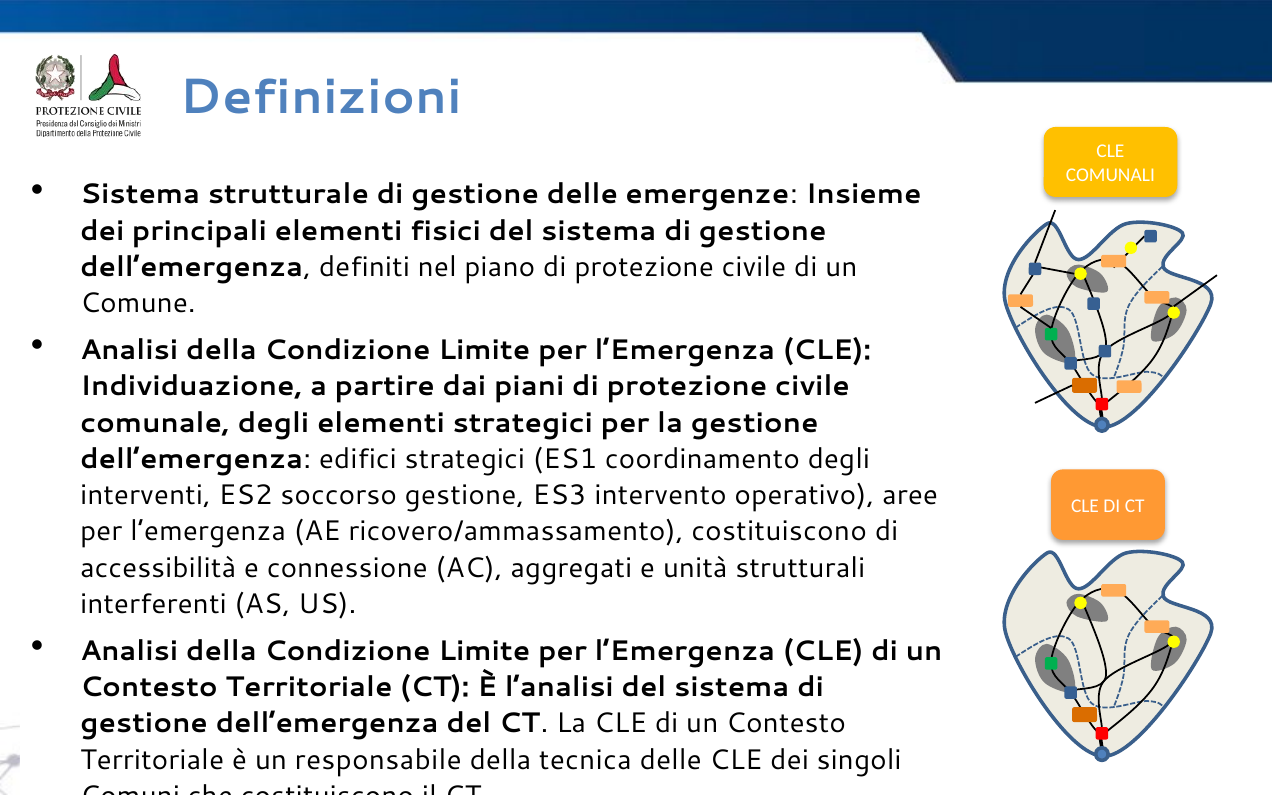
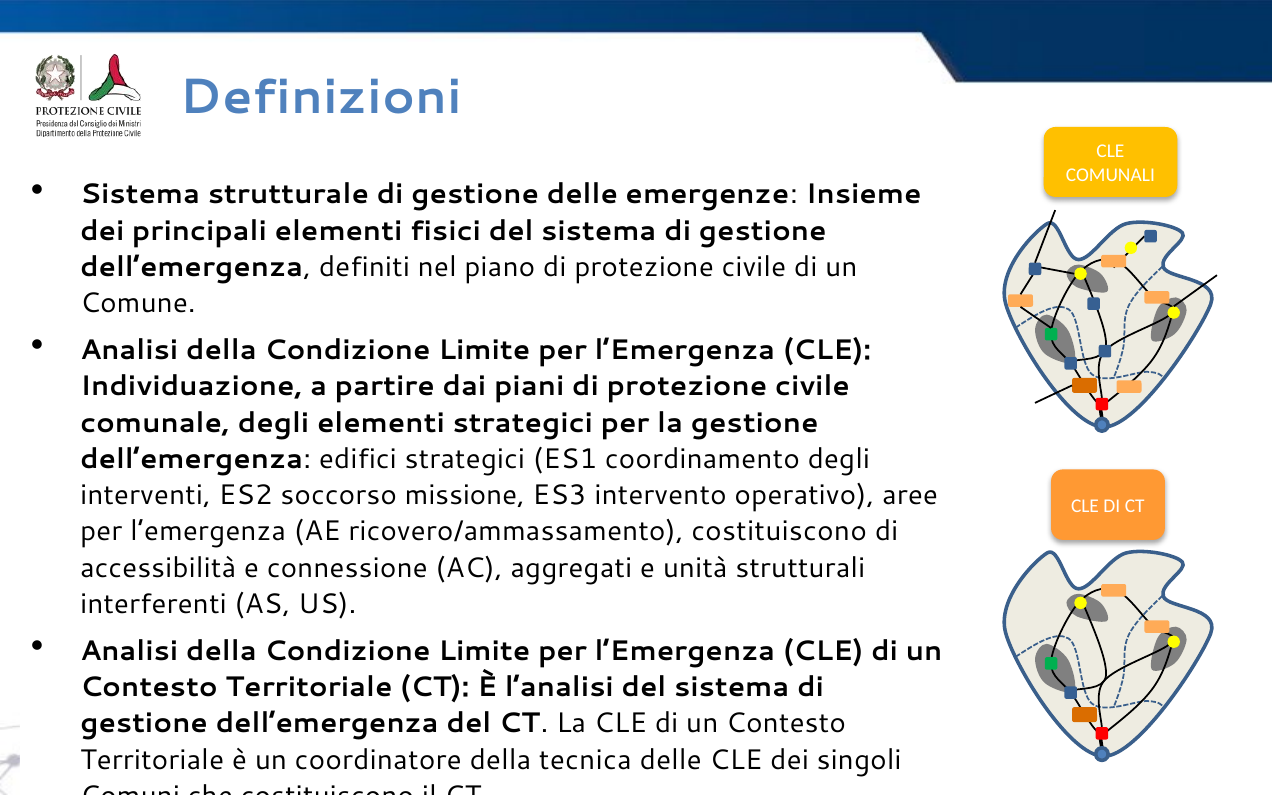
soccorso gestione: gestione -> missione
responsabile: responsabile -> coordinatore
